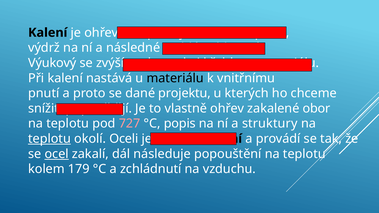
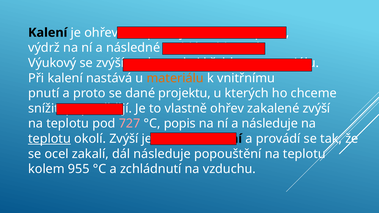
materiálu at (175, 78) colour: black -> orange
zakalené obor: obor -> zvýší
a struktury: struktury -> následuje
okolí Oceli: Oceli -> Zvýší
ocel underline: present -> none
179: 179 -> 955
